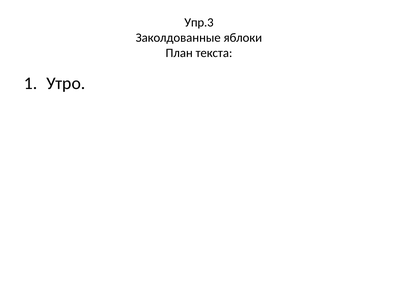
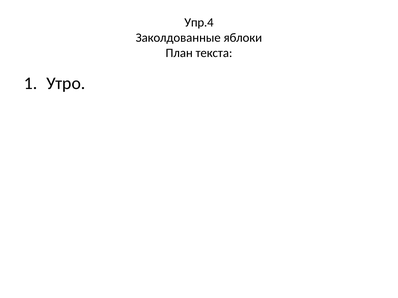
Упр.3: Упр.3 -> Упр.4
